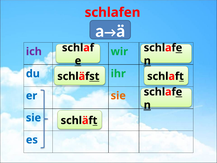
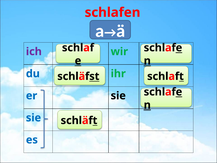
sie at (118, 96) colour: orange -> black
